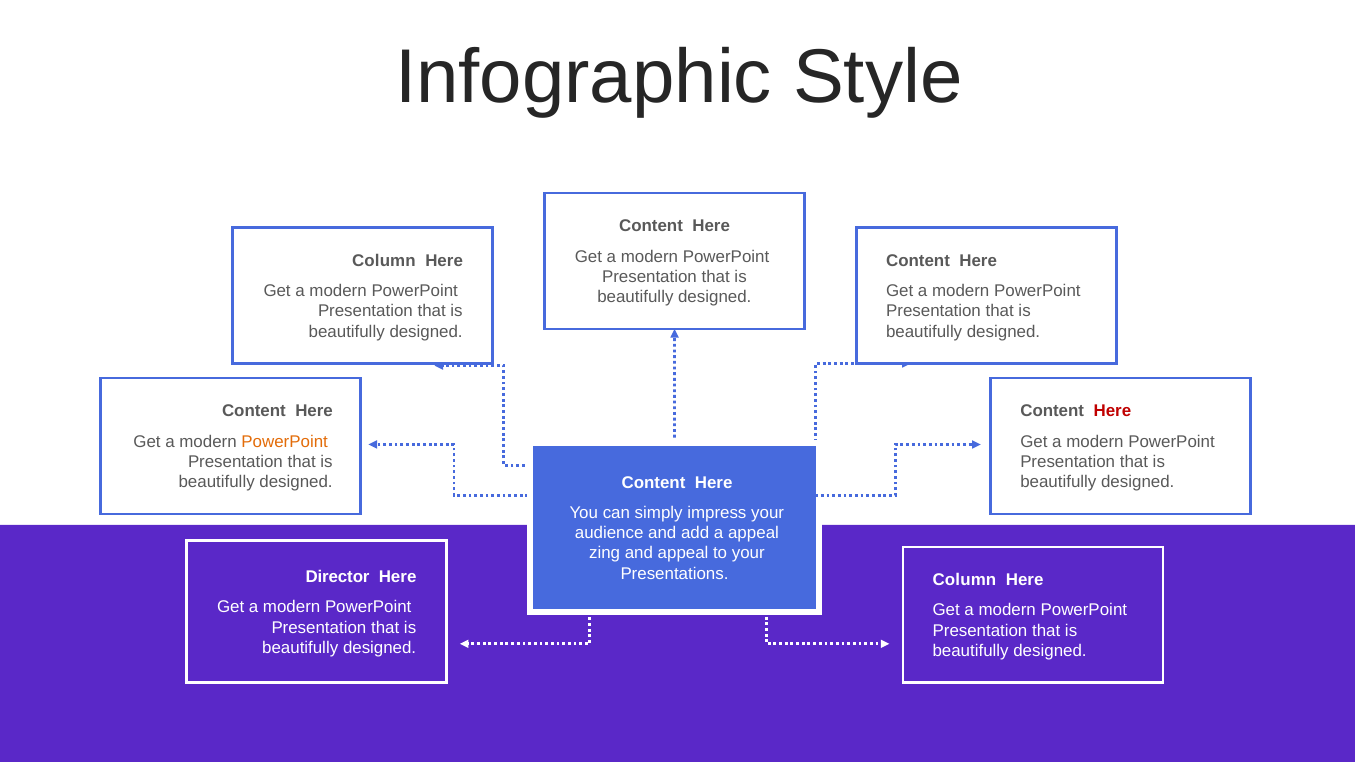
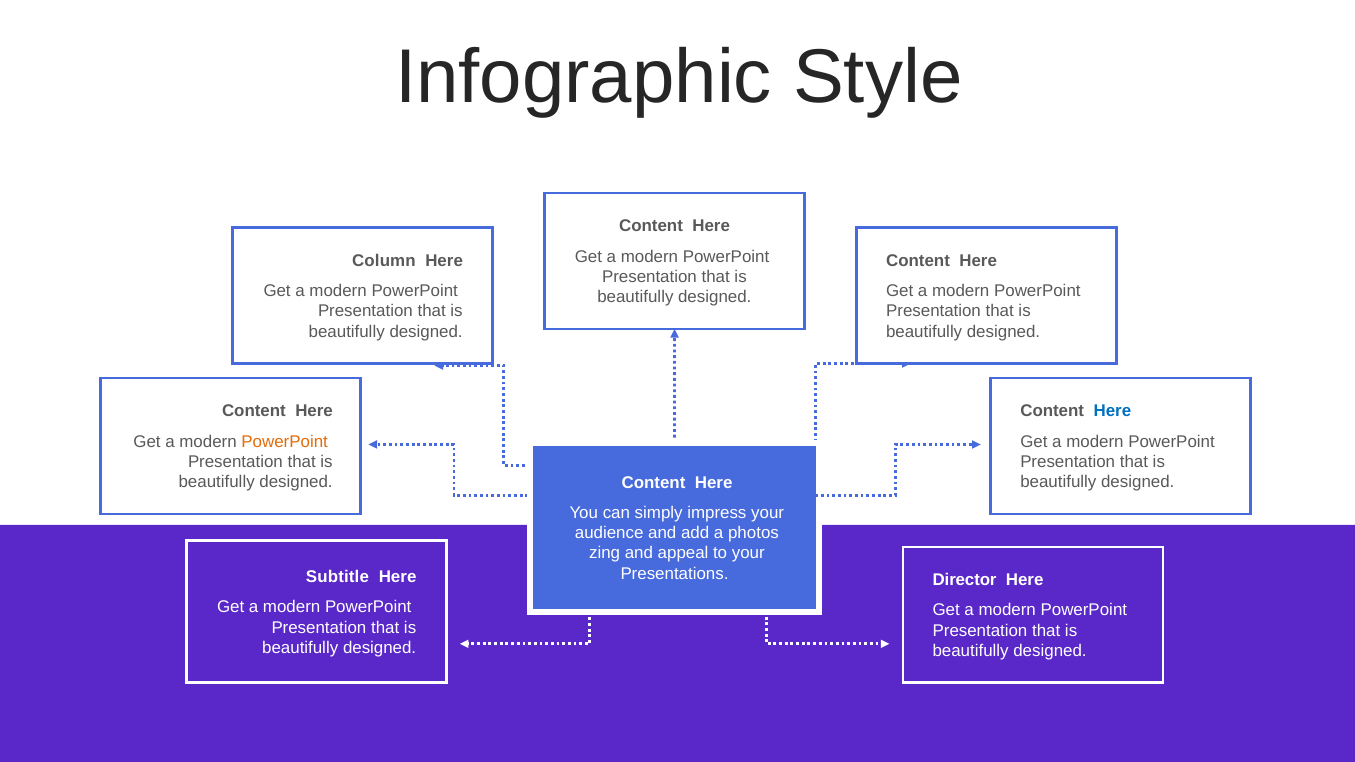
Here at (1112, 411) colour: red -> blue
a appeal: appeal -> photos
Director: Director -> Subtitle
Column at (964, 581): Column -> Director
